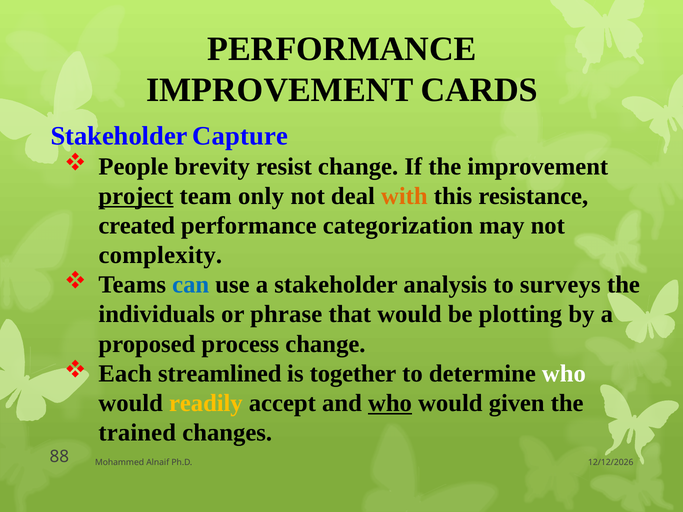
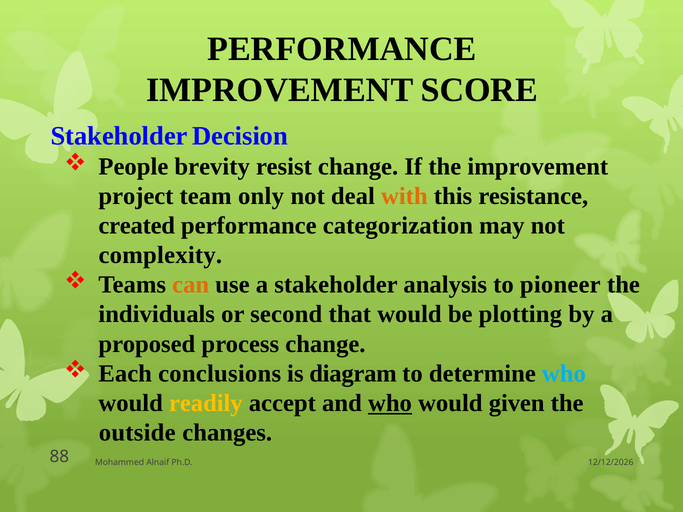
CARDS: CARDS -> SCORE
Capture: Capture -> Decision
project underline: present -> none
can colour: blue -> orange
surveys: surveys -> pioneer
phrase: phrase -> second
streamlined: streamlined -> conclusions
together: together -> diagram
who at (564, 374) colour: white -> light blue
trained: trained -> outside
